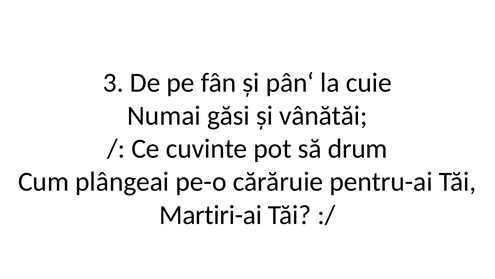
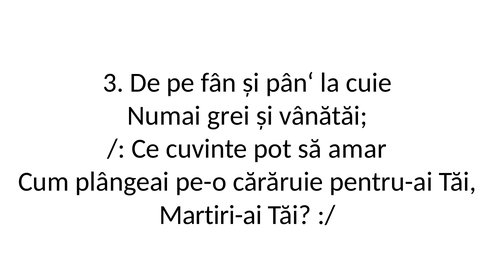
găsi: găsi -> grei
drum: drum -> amar
